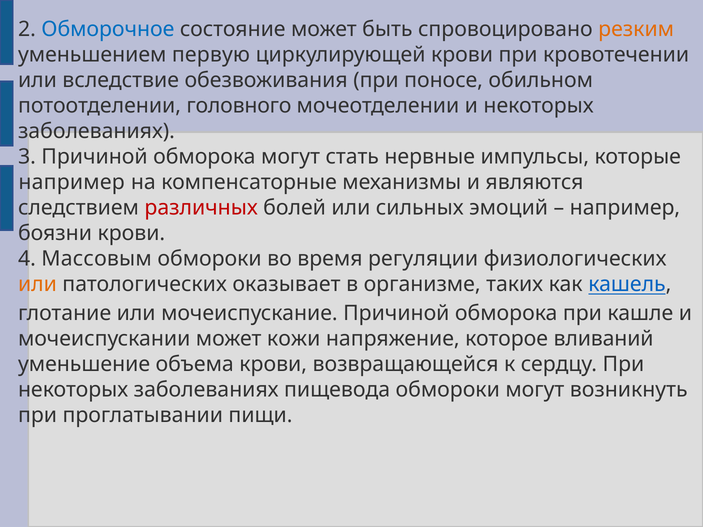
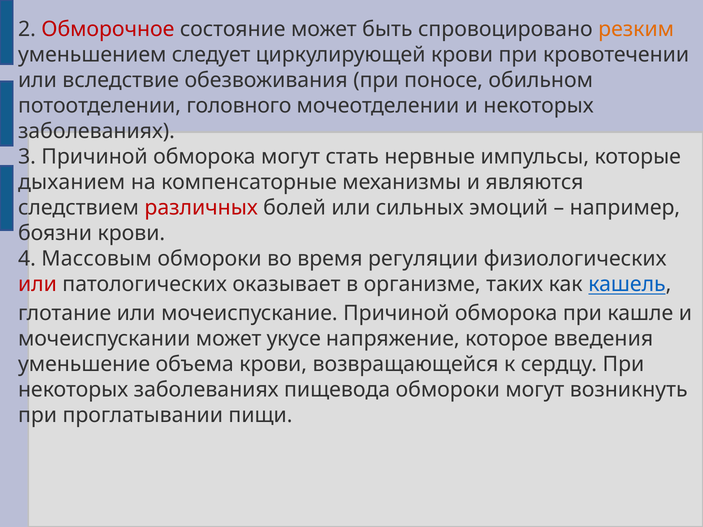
Обморочное colour: blue -> red
первую: первую -> следует
например at (72, 182): например -> дыханием
или at (37, 285) colour: orange -> red
кожи: кожи -> укусе
вливаний: вливаний -> введения
